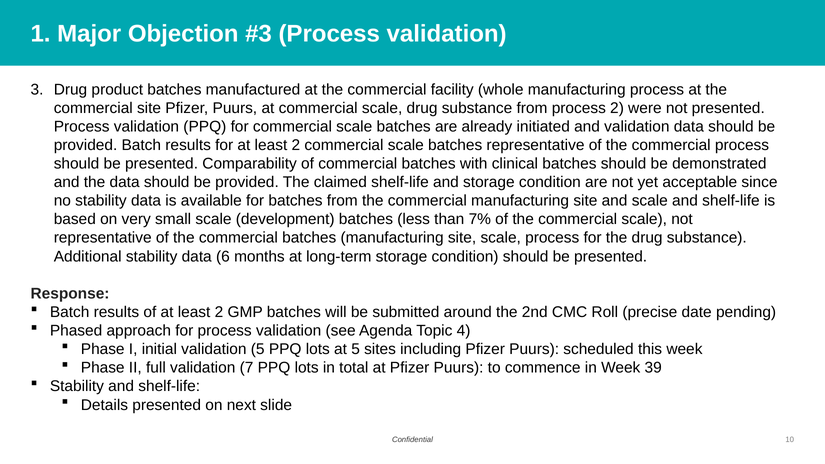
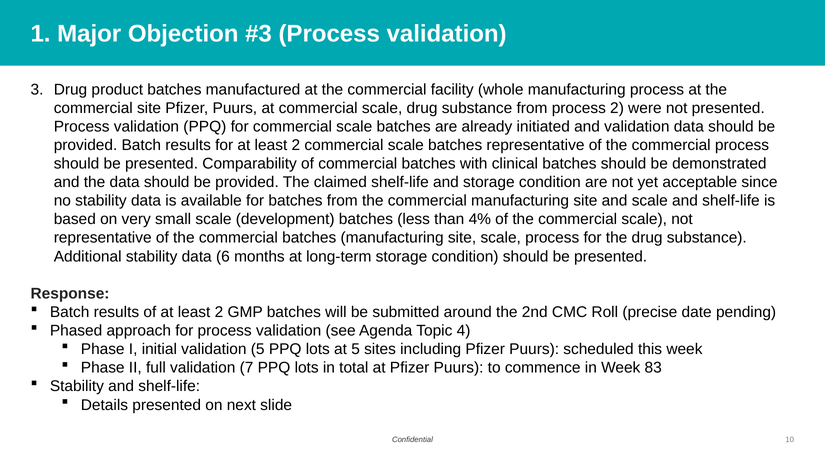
7%: 7% -> 4%
39: 39 -> 83
